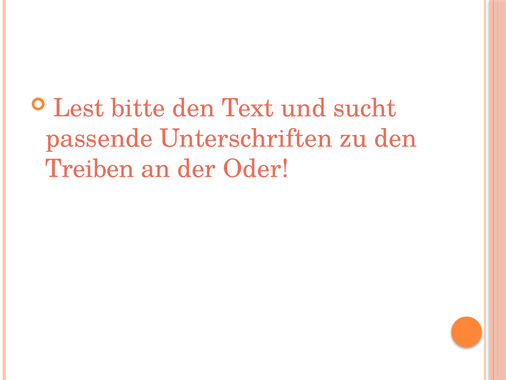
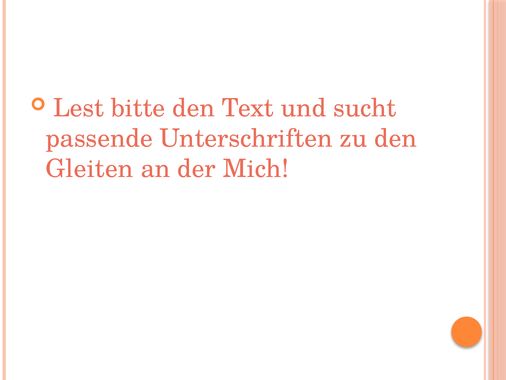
Treiben: Treiben -> Gleiten
Oder: Oder -> Mich
